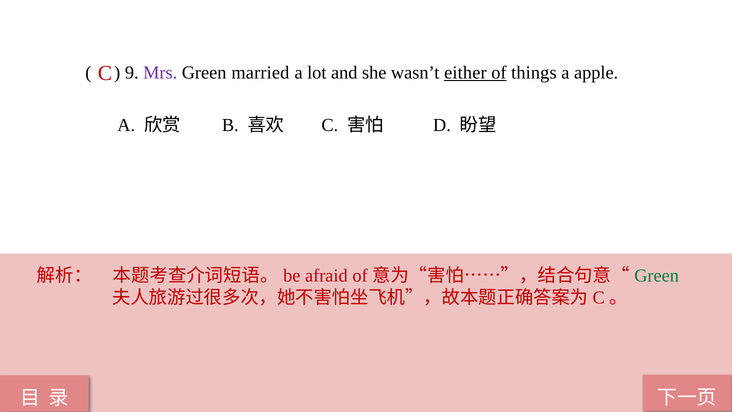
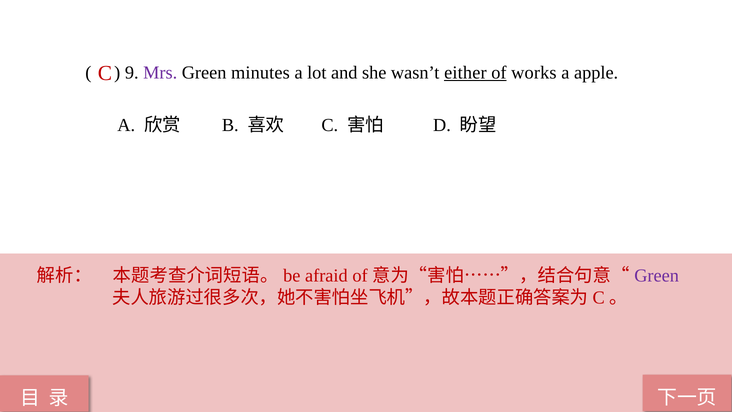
married: married -> minutes
things: things -> works
Green at (657, 275) colour: green -> purple
